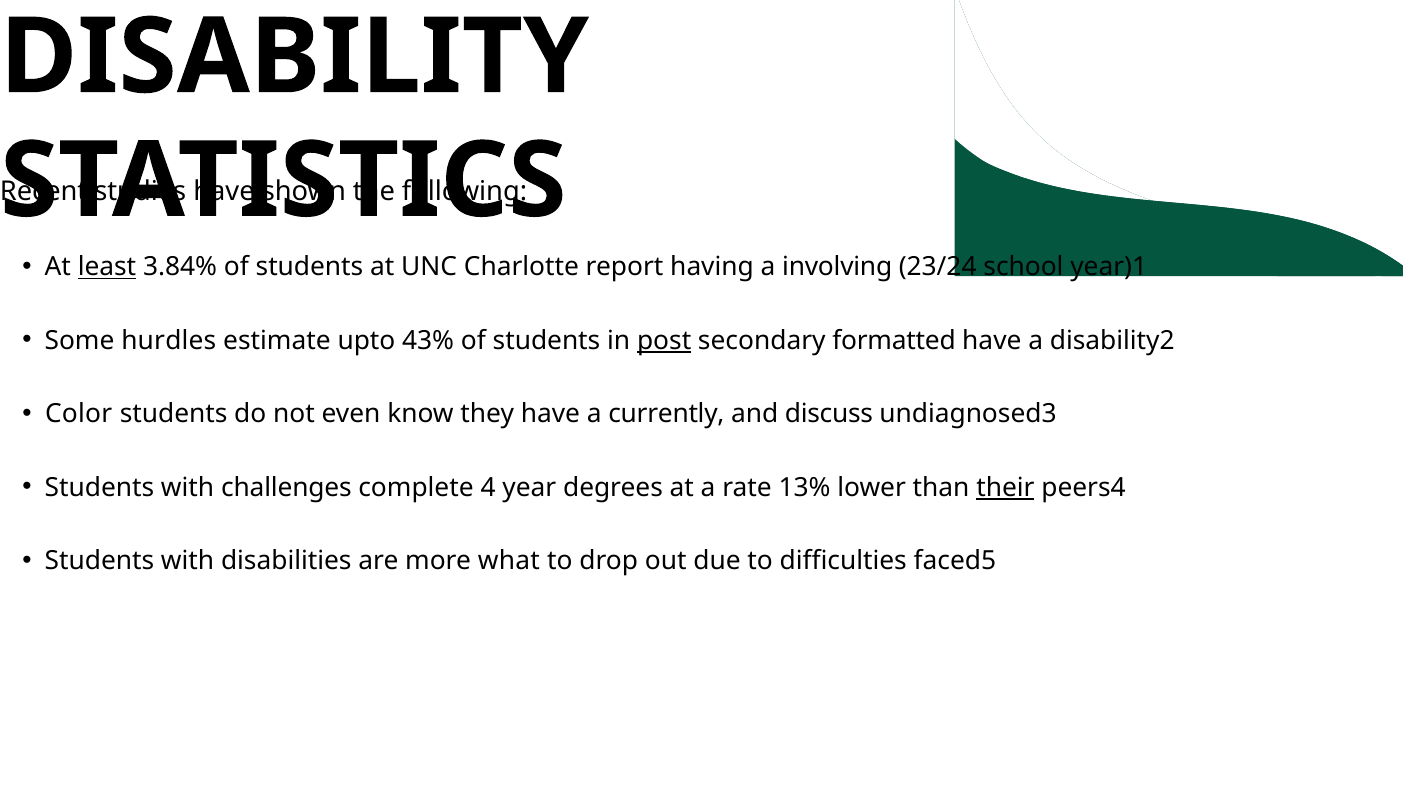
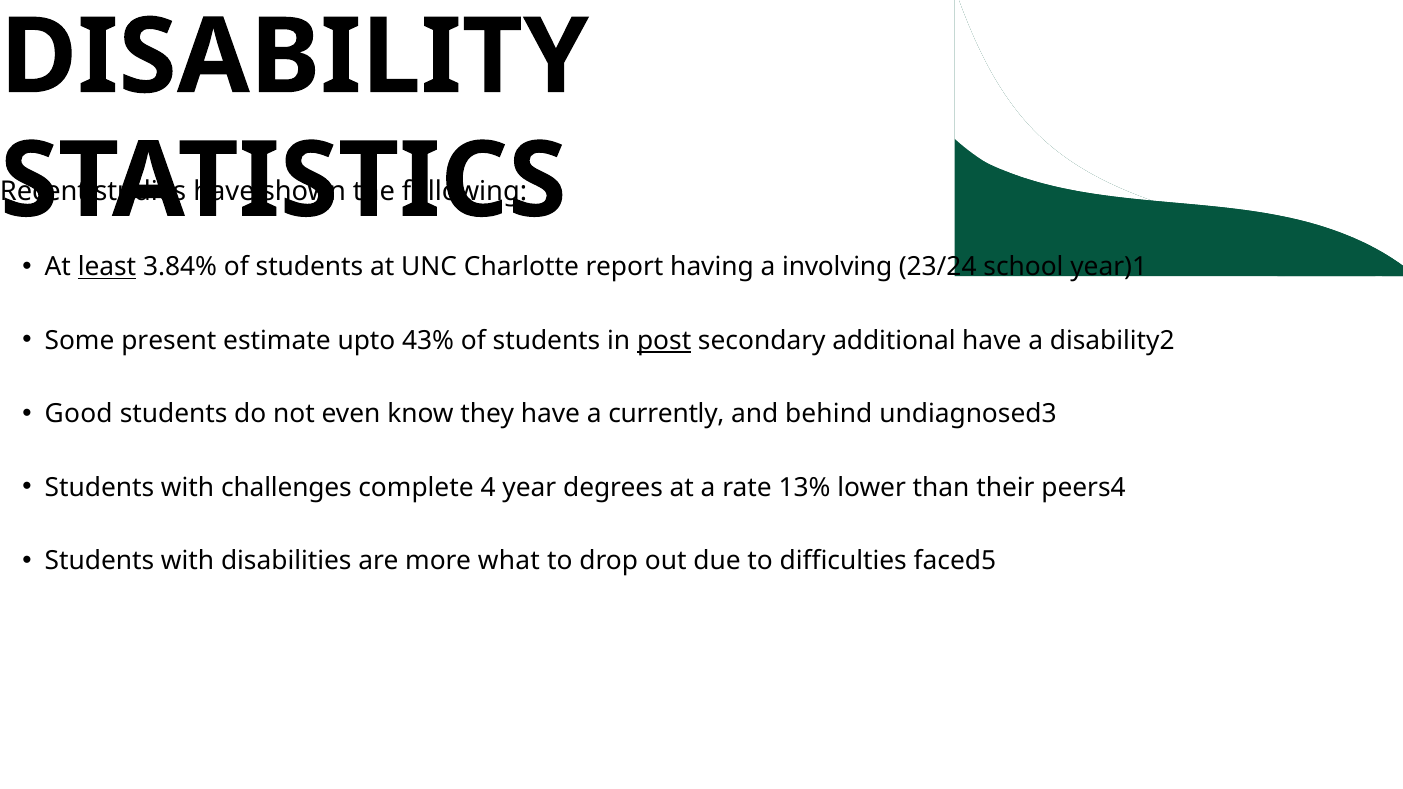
hurdles: hurdles -> present
formatted: formatted -> additional
Color: Color -> Good
discuss: discuss -> behind
their underline: present -> none
